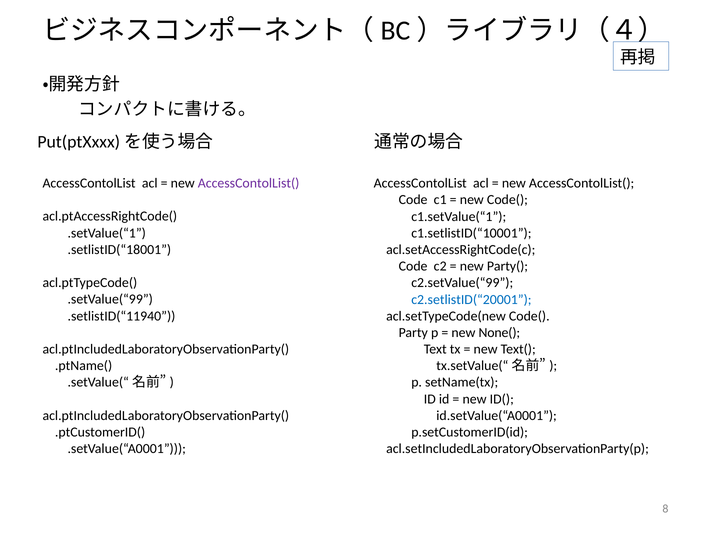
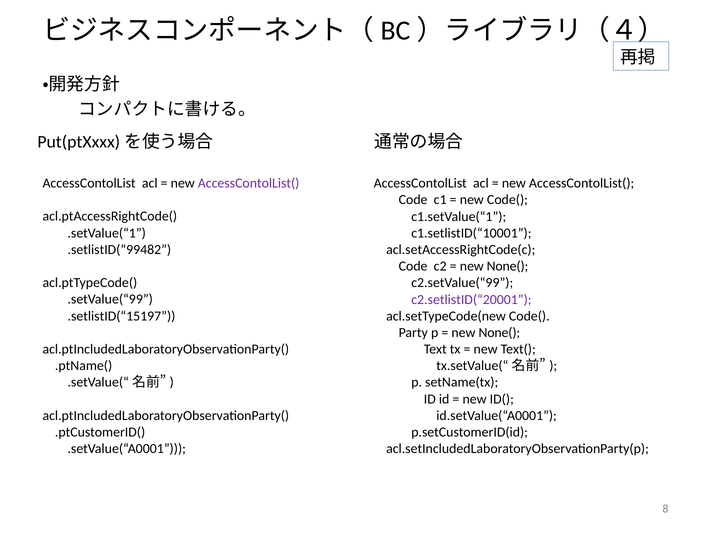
.setlistID(“18001: .setlistID(“18001 -> .setlistID(“99482
Party( at (507, 266): Party( -> None(
c2.setlistID(“20001 colour: blue -> purple
.setlistID(“11940: .setlistID(“11940 -> .setlistID(“15197
